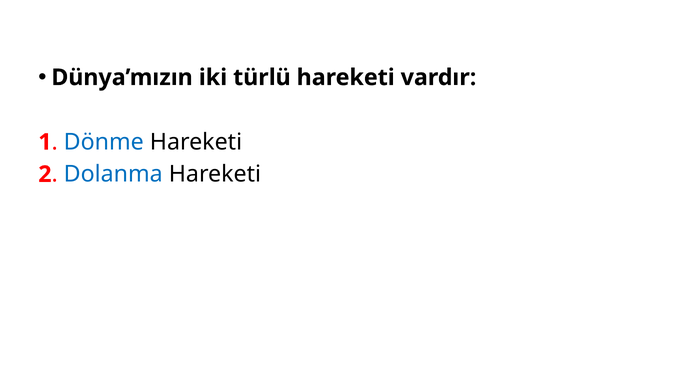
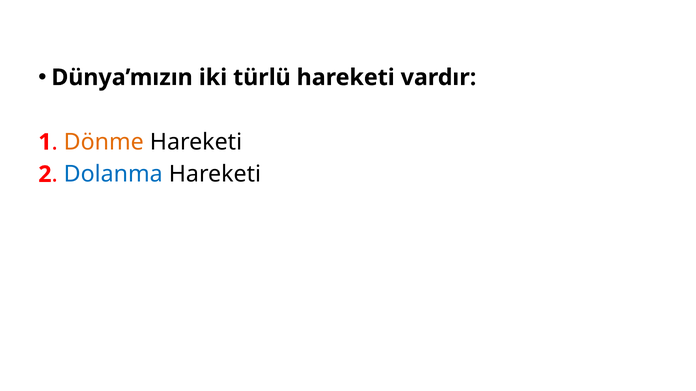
Dönme colour: blue -> orange
